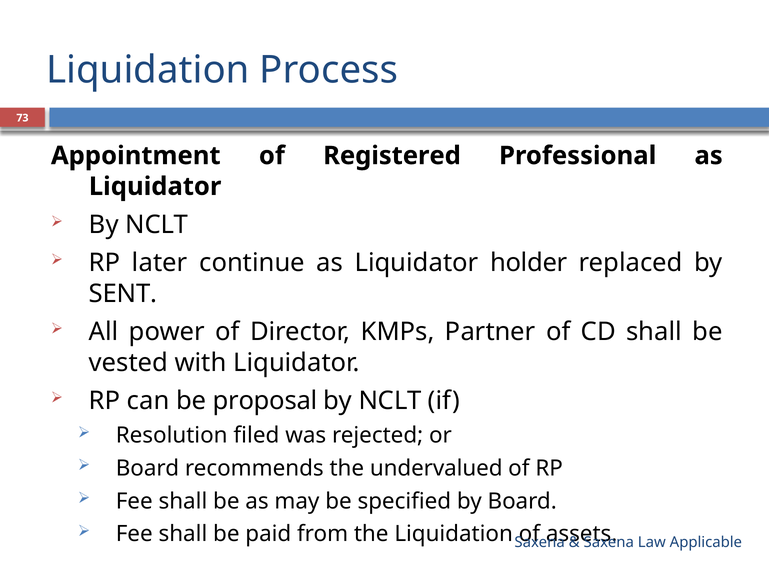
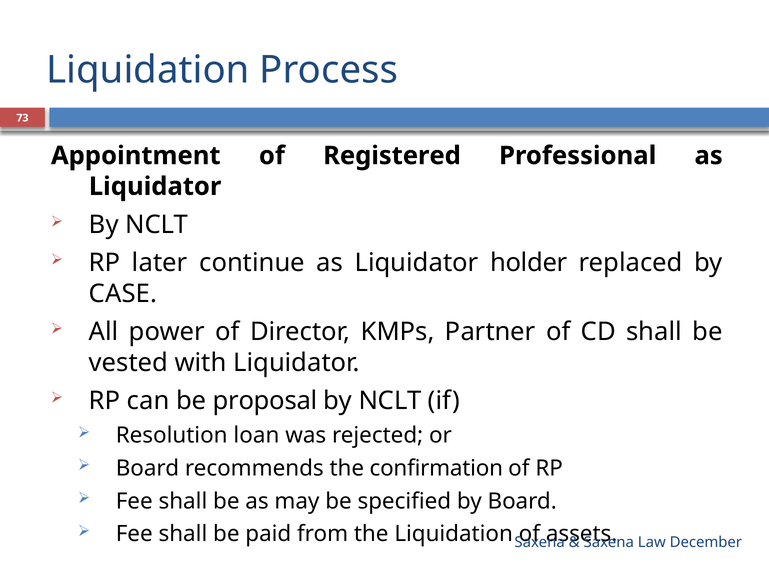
SENT: SENT -> CASE
filed: filed -> loan
undervalued: undervalued -> confirmation
Applicable: Applicable -> December
